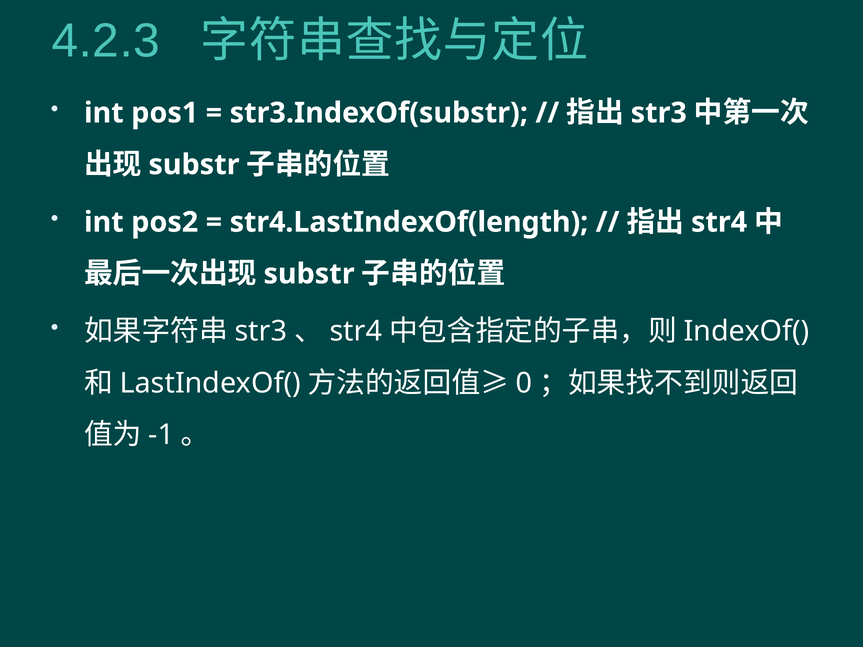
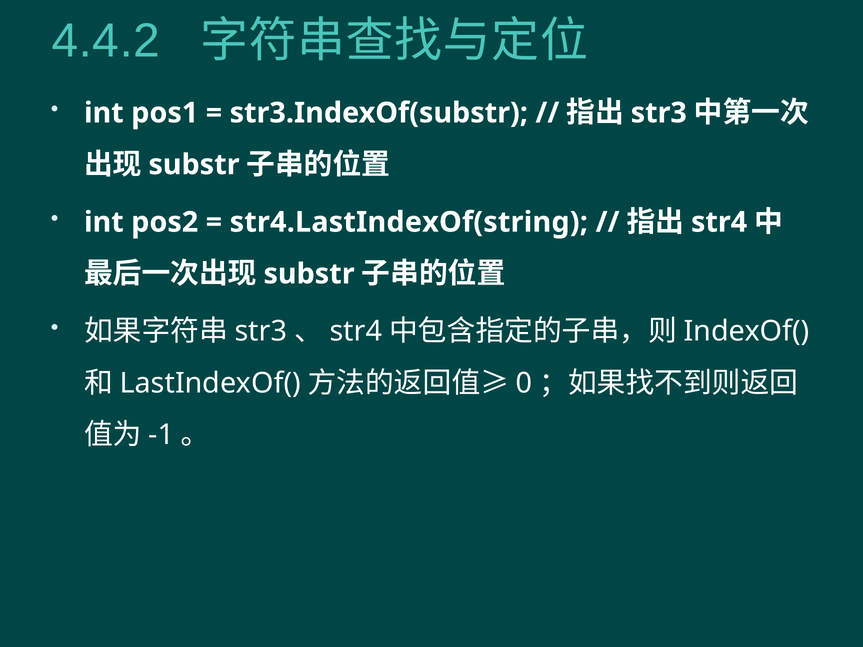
4.2.3: 4.2.3 -> 4.4.2
str4.LastIndexOf(length: str4.LastIndexOf(length -> str4.LastIndexOf(string
